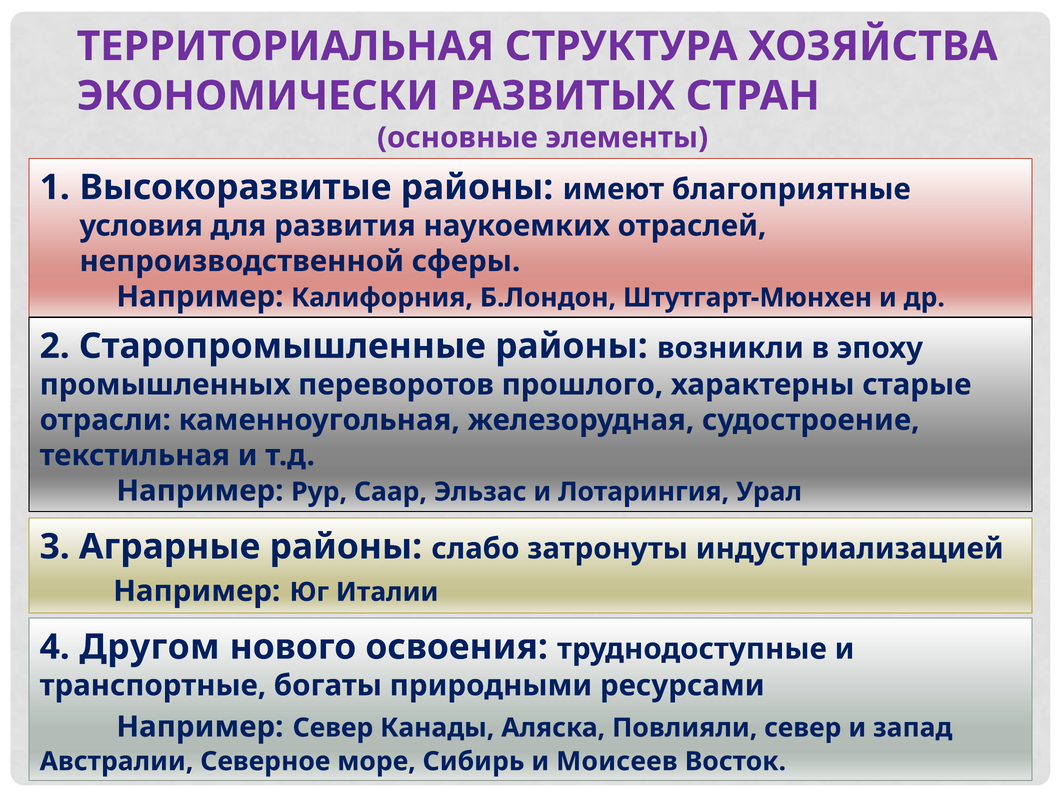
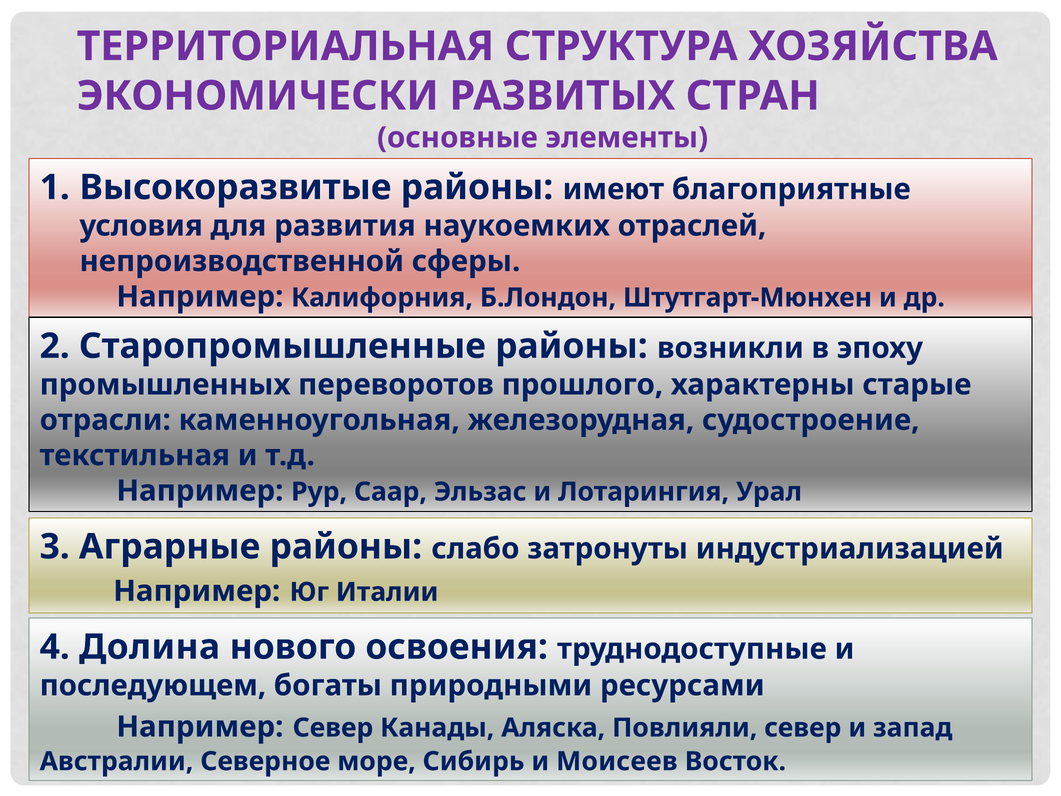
Другом: Другом -> Долина
транспортные: транспортные -> последующем
